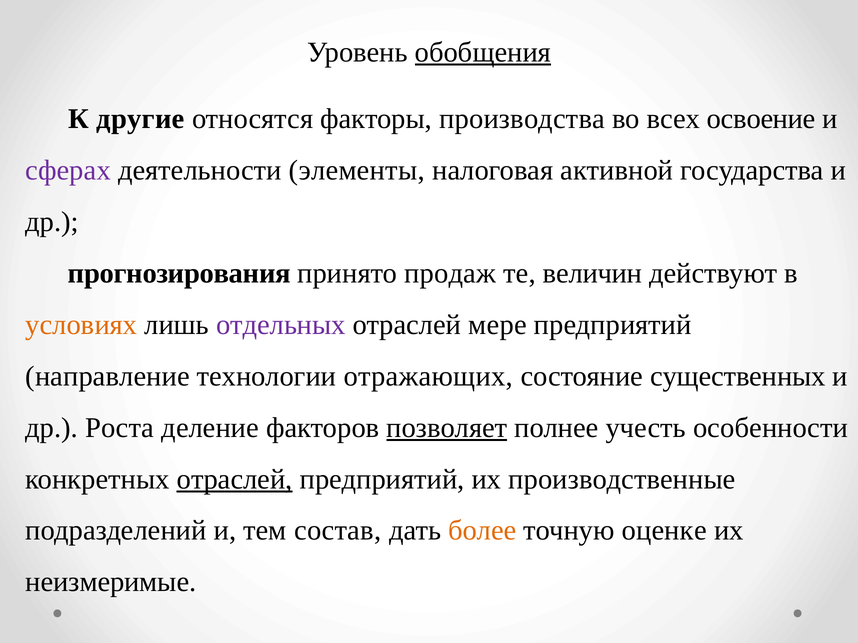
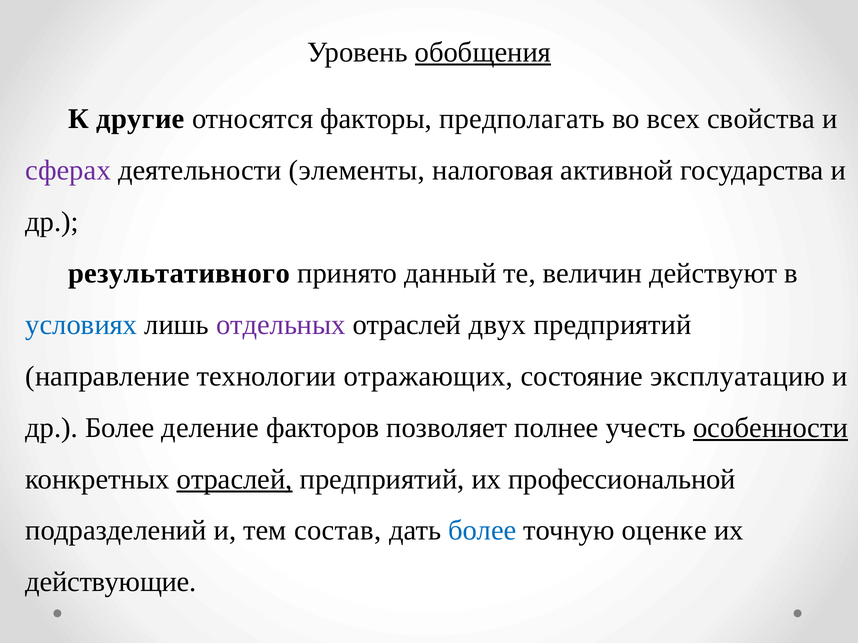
производства: производства -> предполагать
освоение: освоение -> свойства
прогнозирования: прогнозирования -> результативного
продаж: продаж -> данный
условиях colour: orange -> blue
мере: мере -> двух
существенных: существенных -> эксплуатацию
др Роста: Роста -> Более
позволяет underline: present -> none
особенности underline: none -> present
производственные: производственные -> профессиональной
более at (482, 531) colour: orange -> blue
неизмеримые: неизмеримые -> действующие
